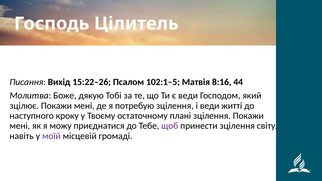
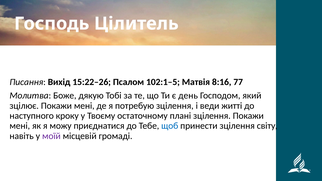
44: 44 -> 77
є веди: веди -> день
щоб colour: purple -> blue
